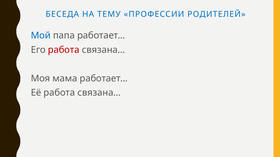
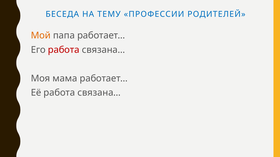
Мой colour: blue -> orange
